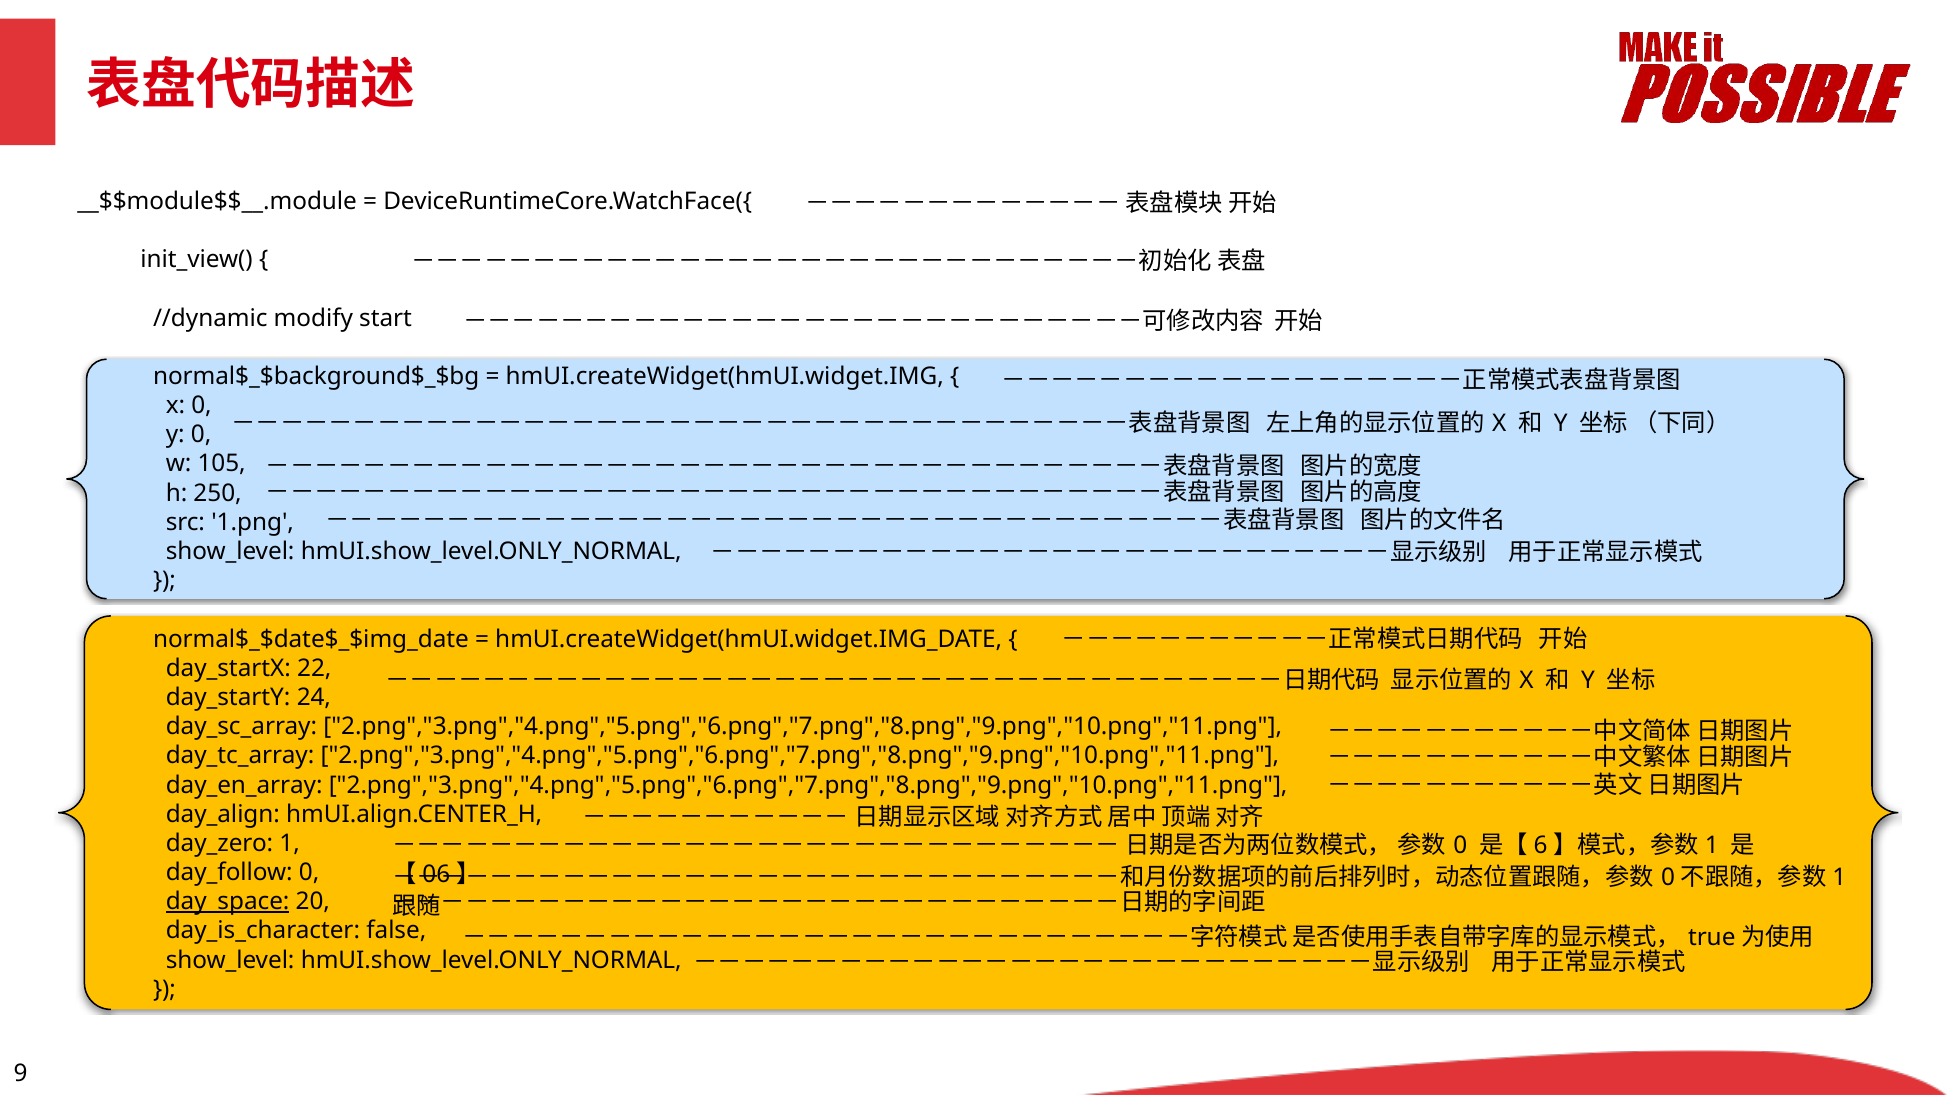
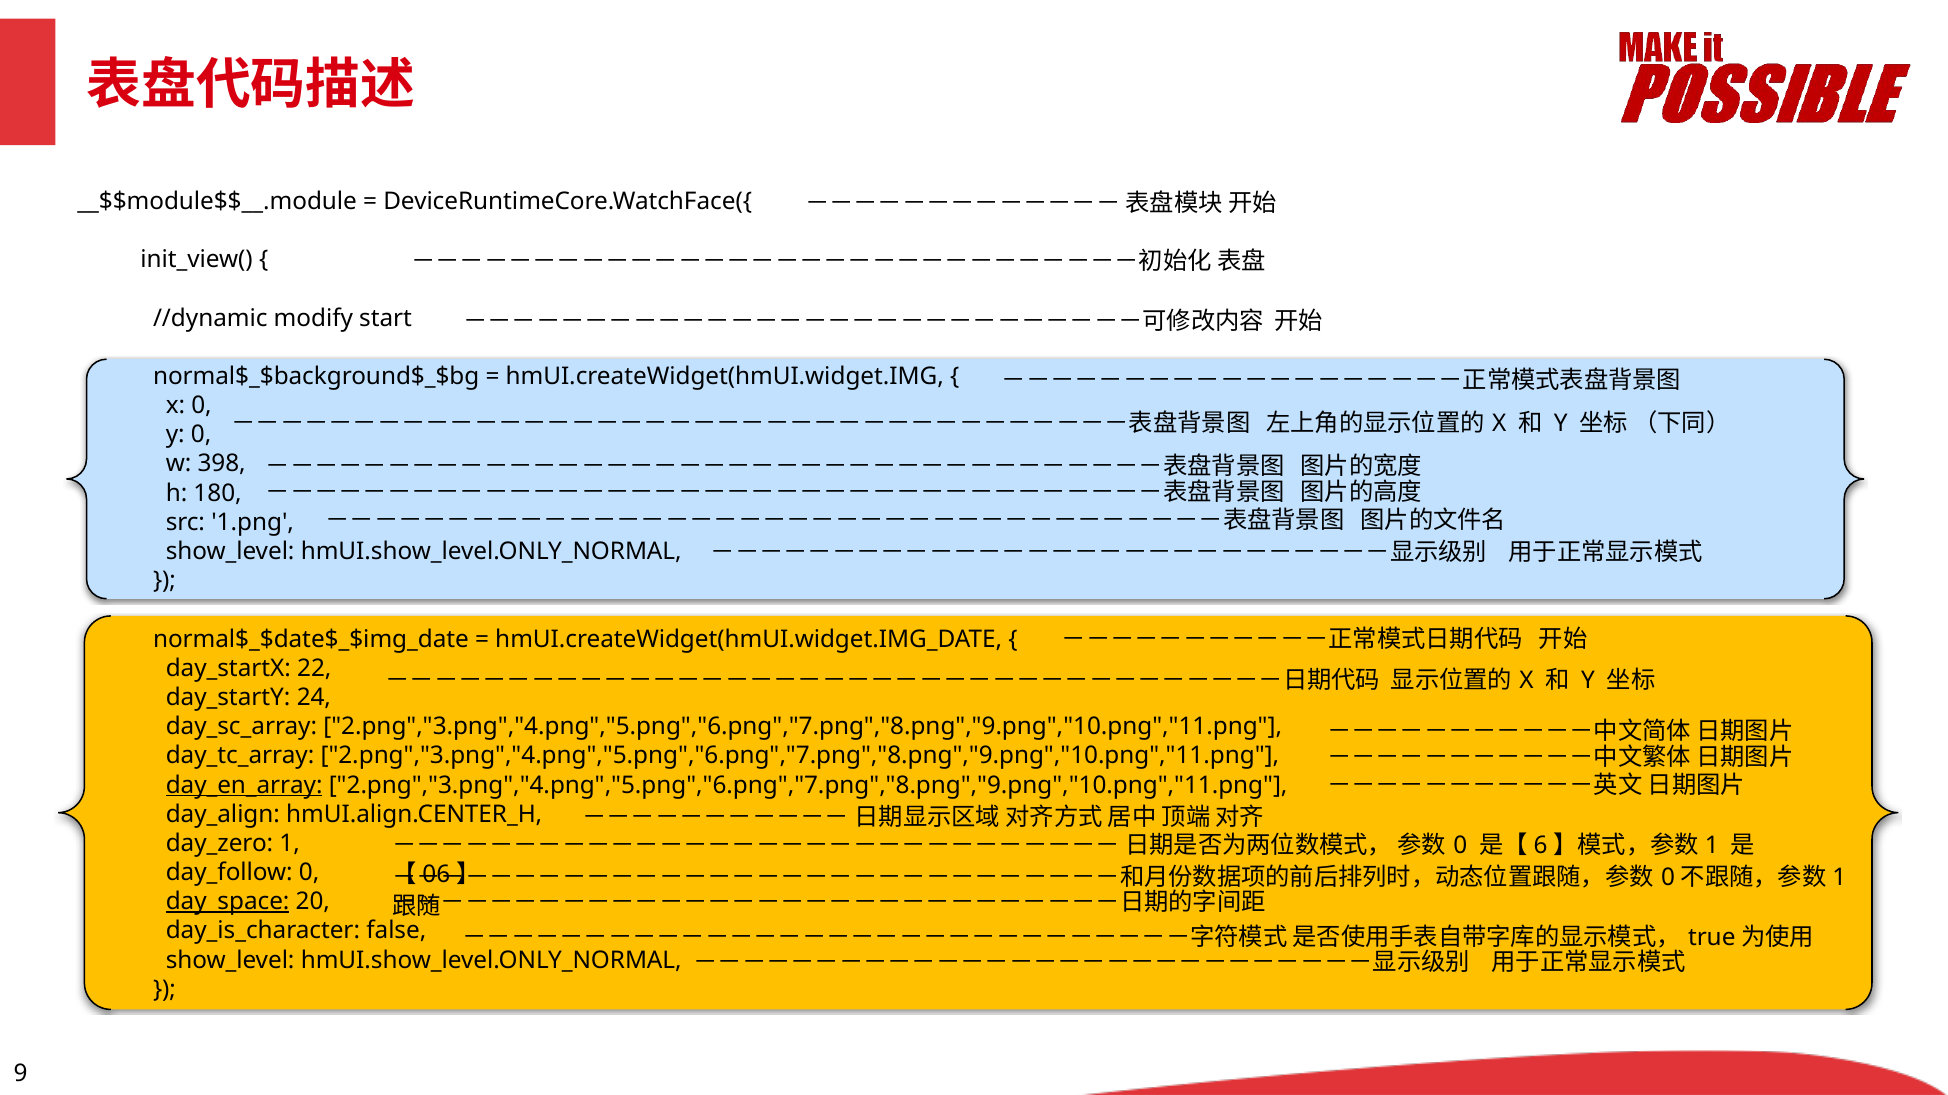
105: 105 -> 398
250: 250 -> 180
day_en_array underline: none -> present
